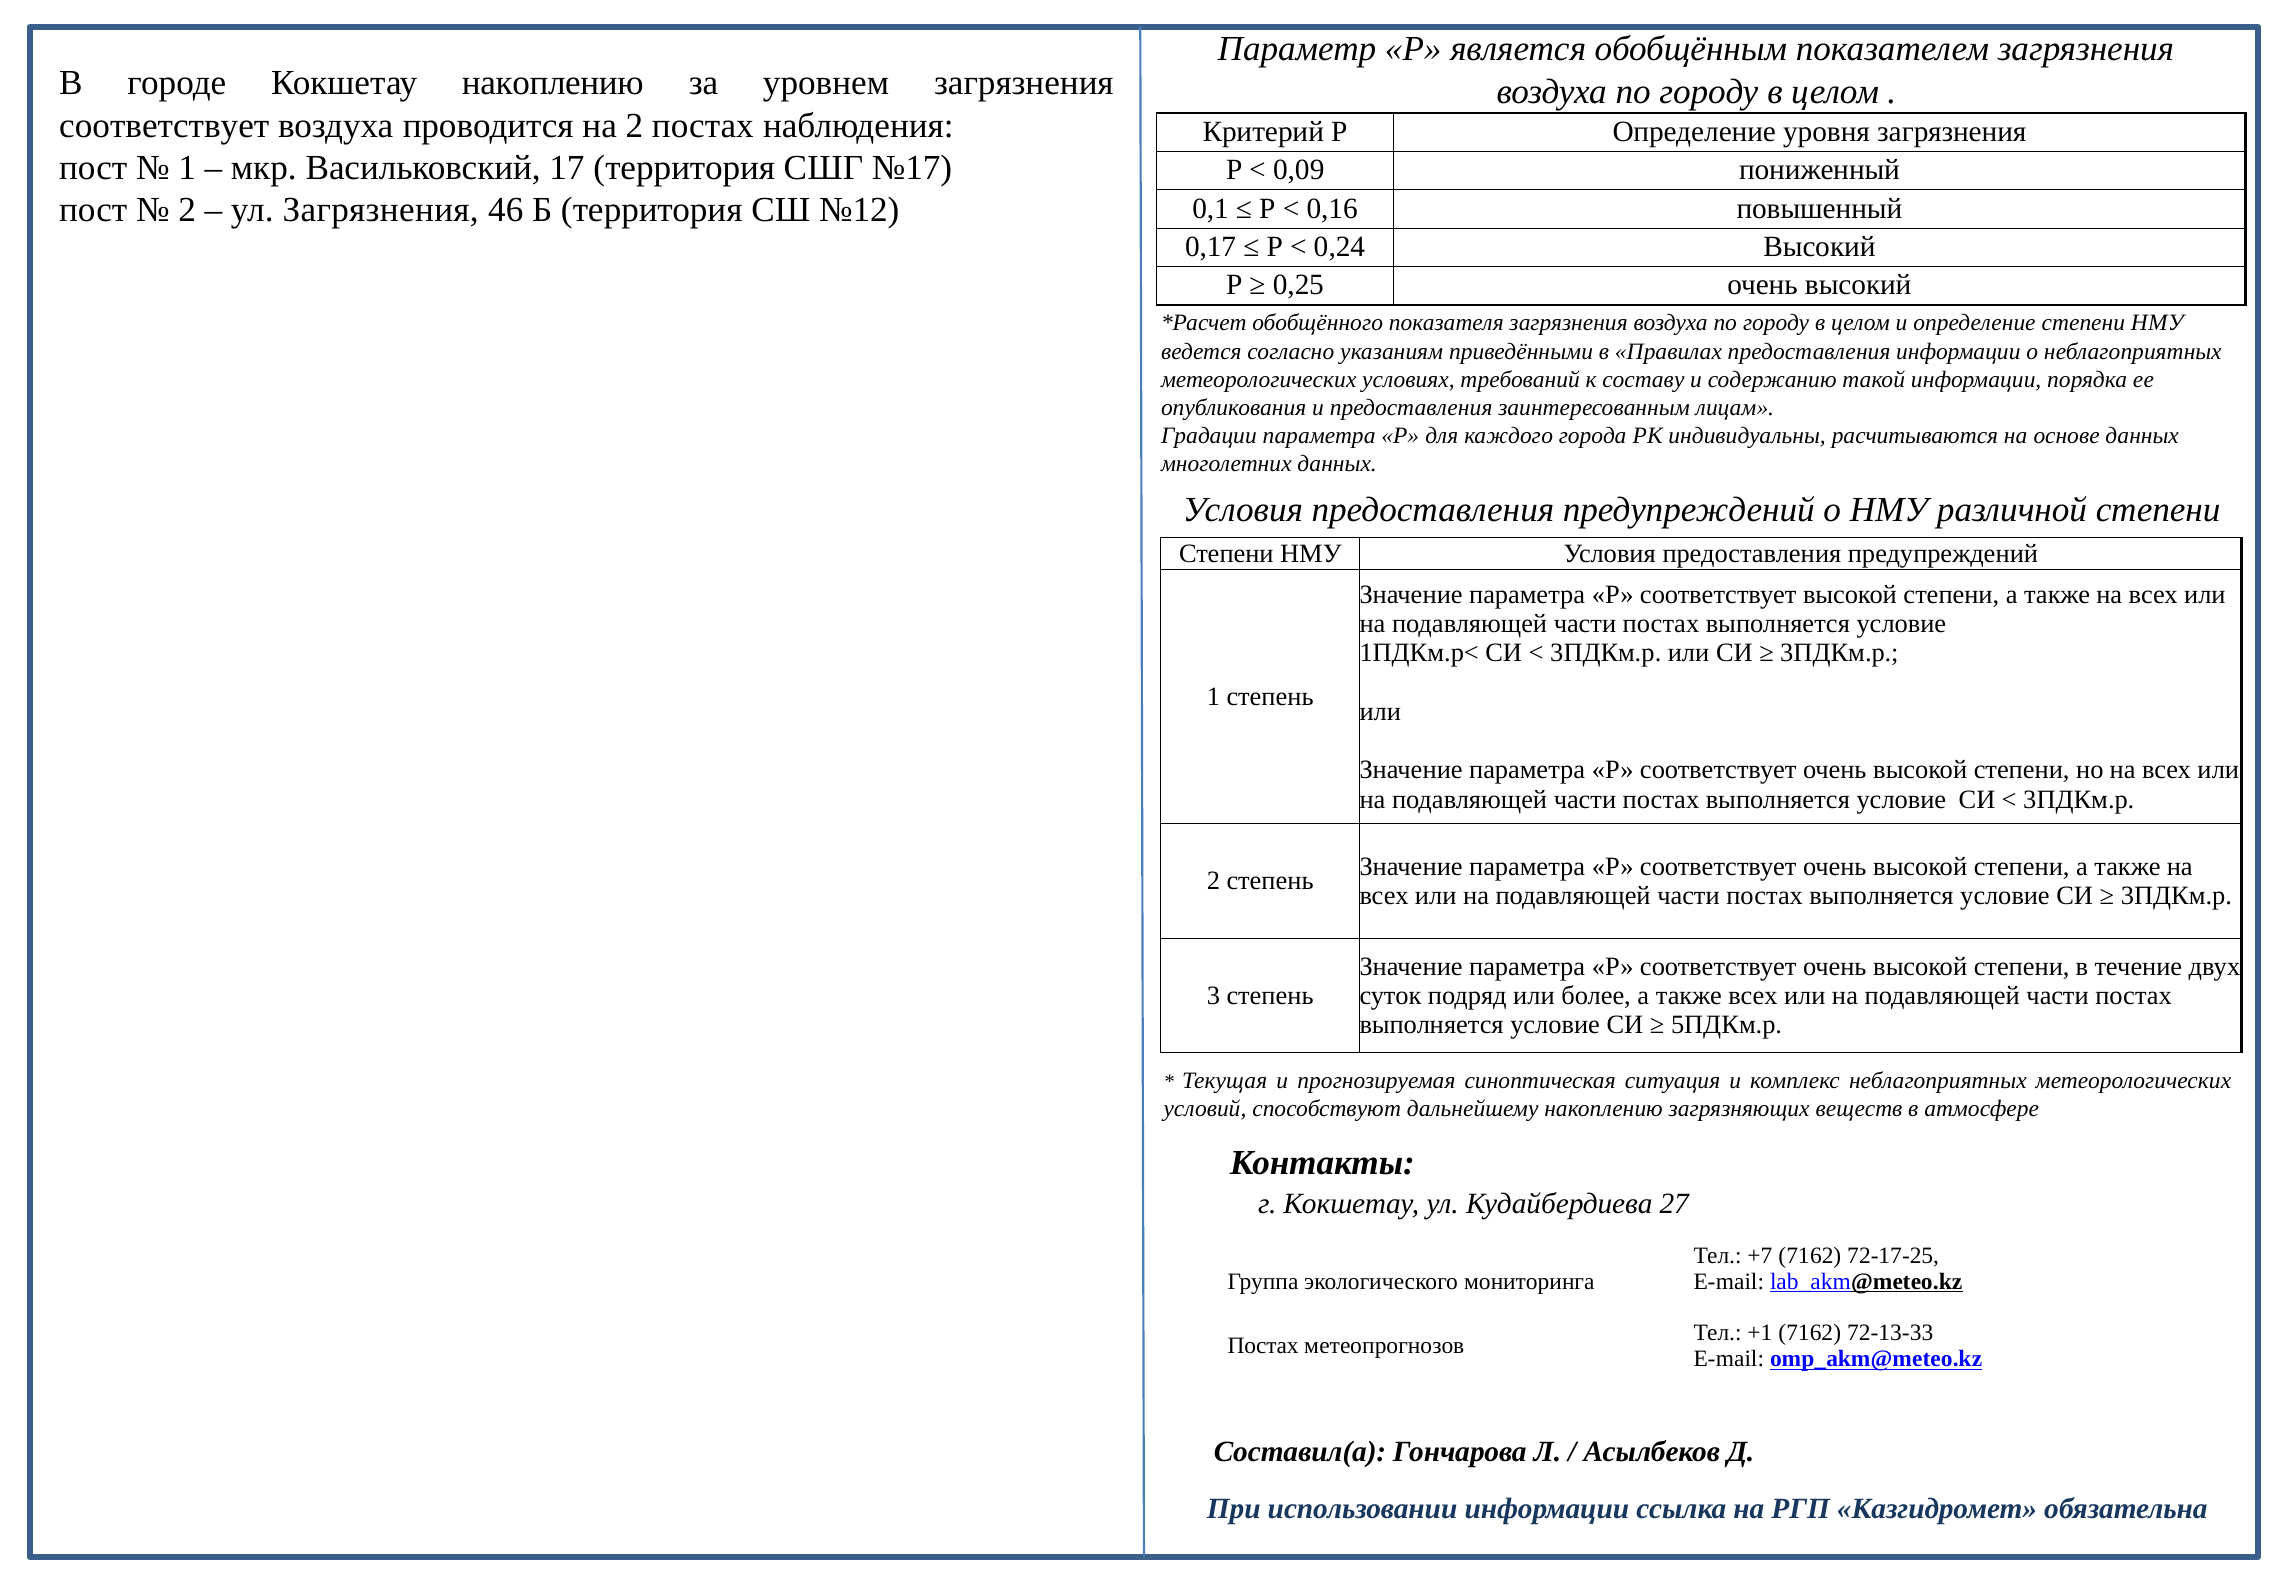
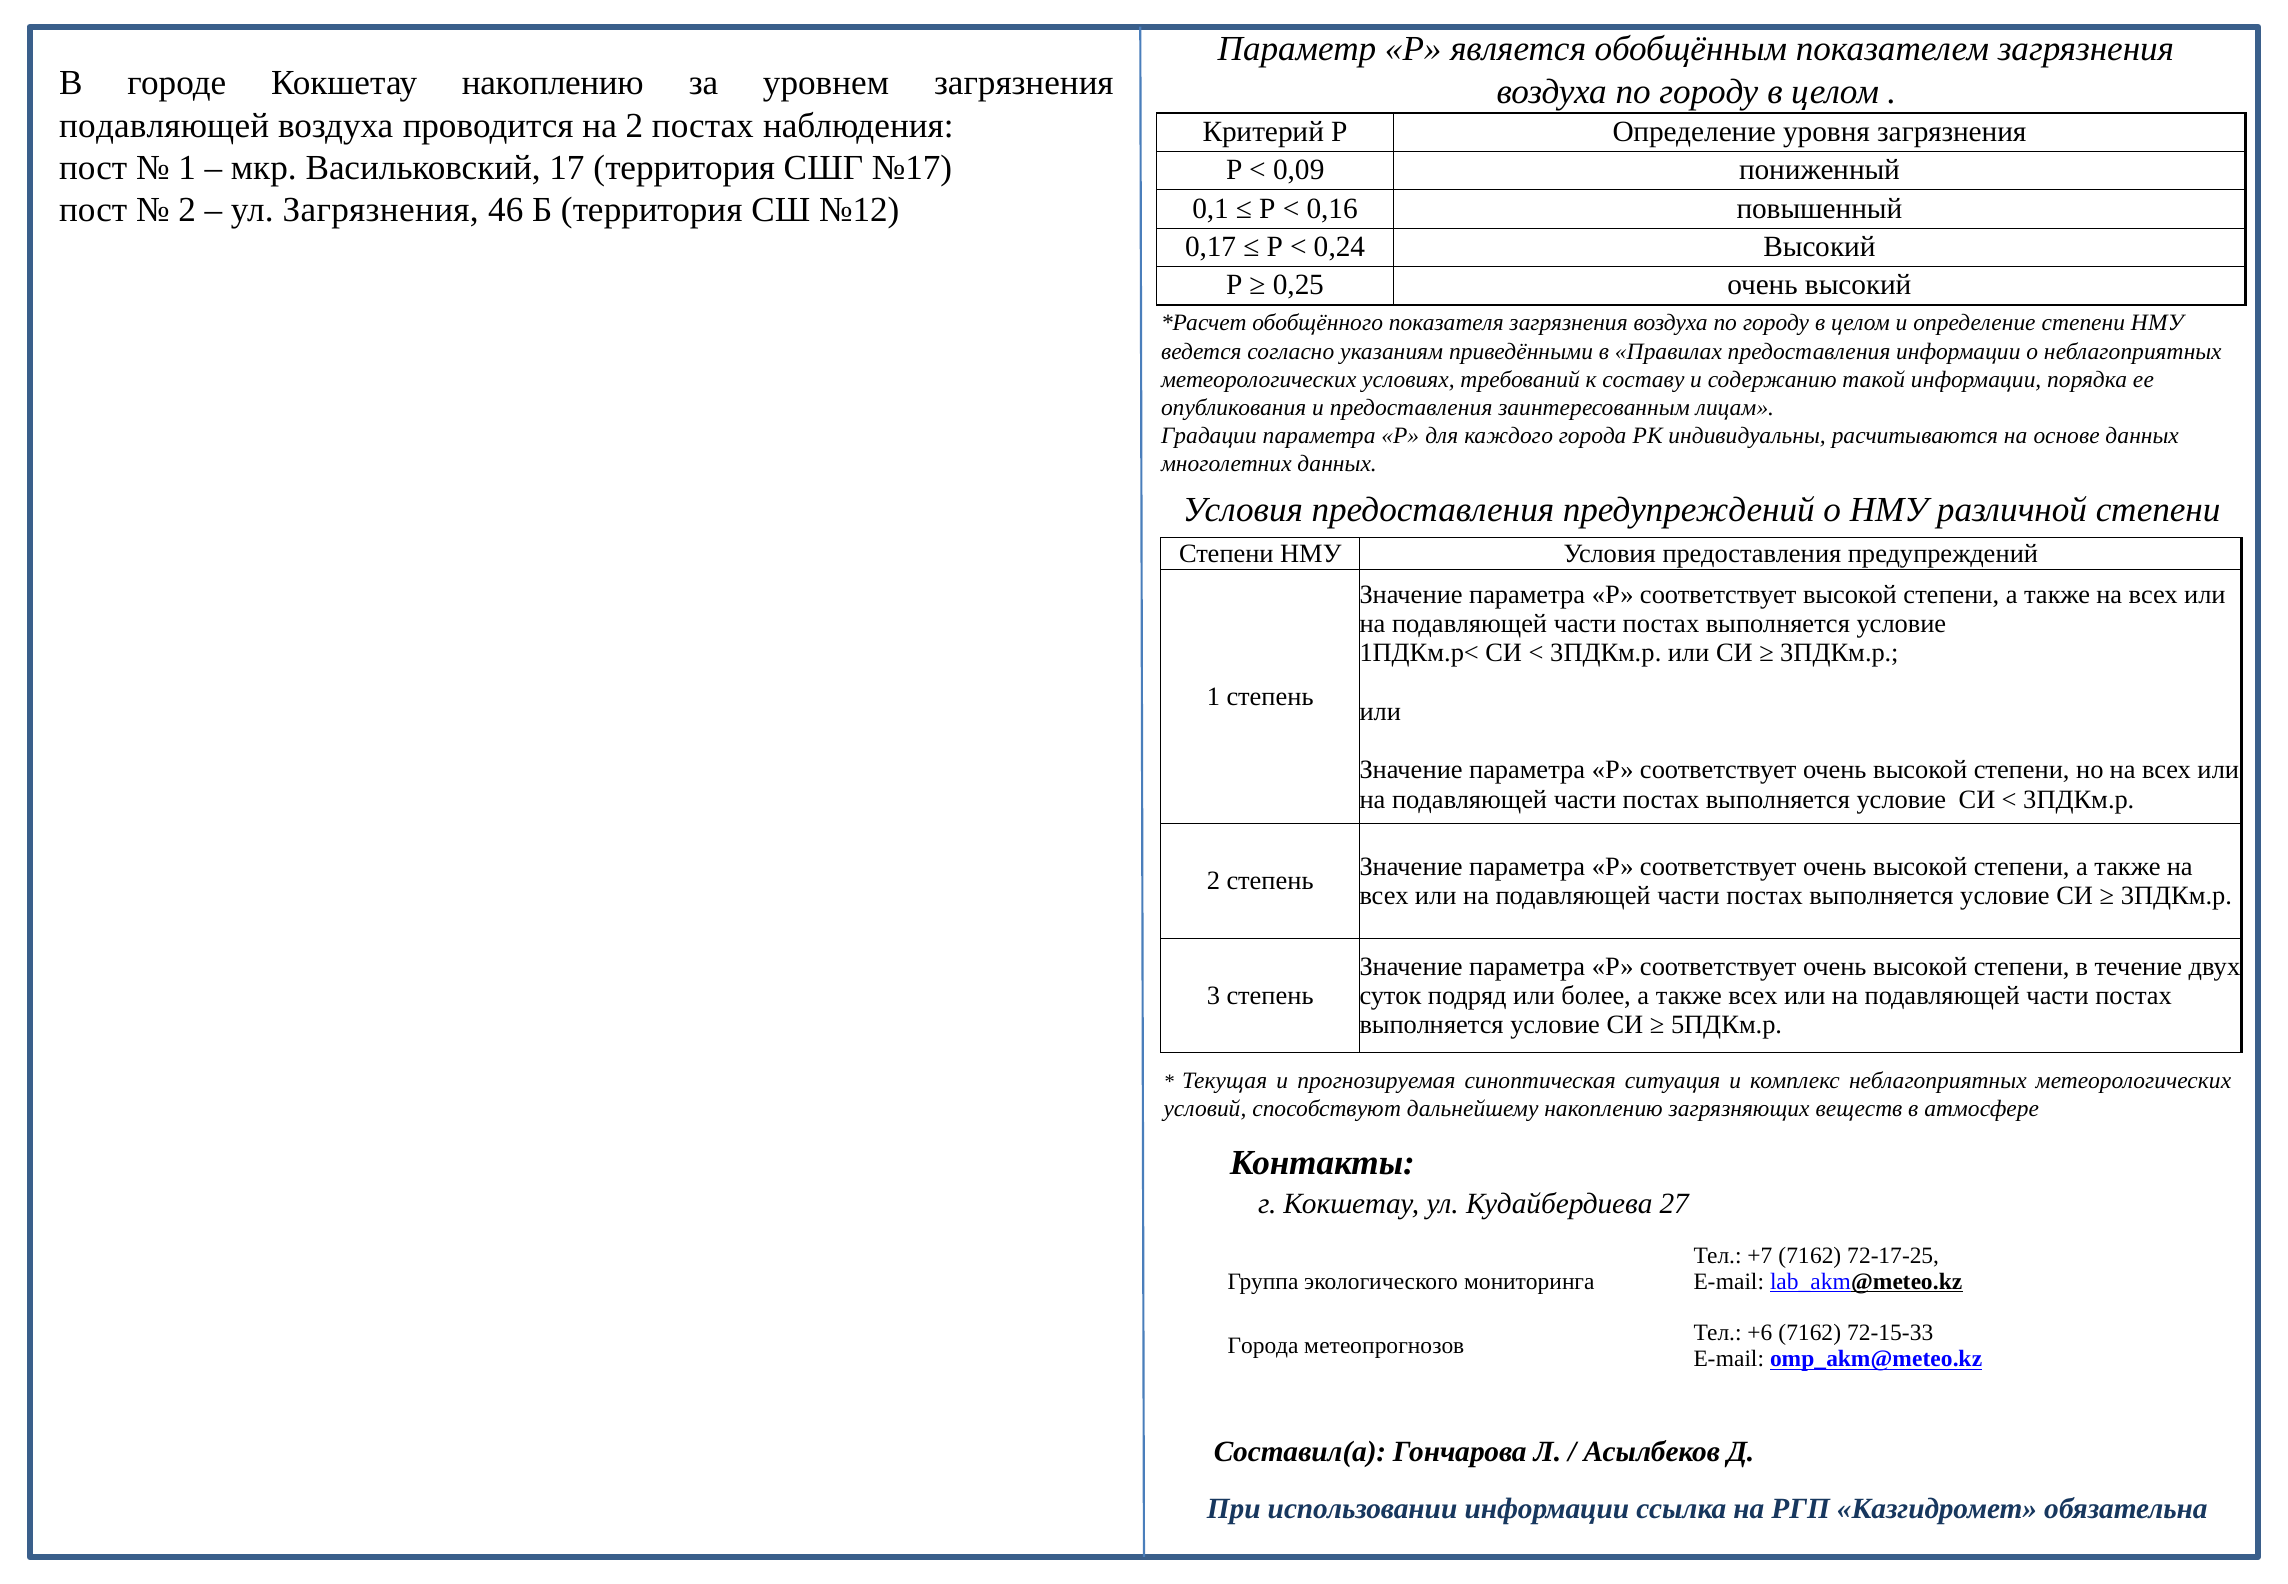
соответствует at (164, 126): соответствует -> подавляющей
+1: +1 -> +6
72-13-33: 72-13-33 -> 72-15-33
Постах at (1263, 1346): Постах -> Города
